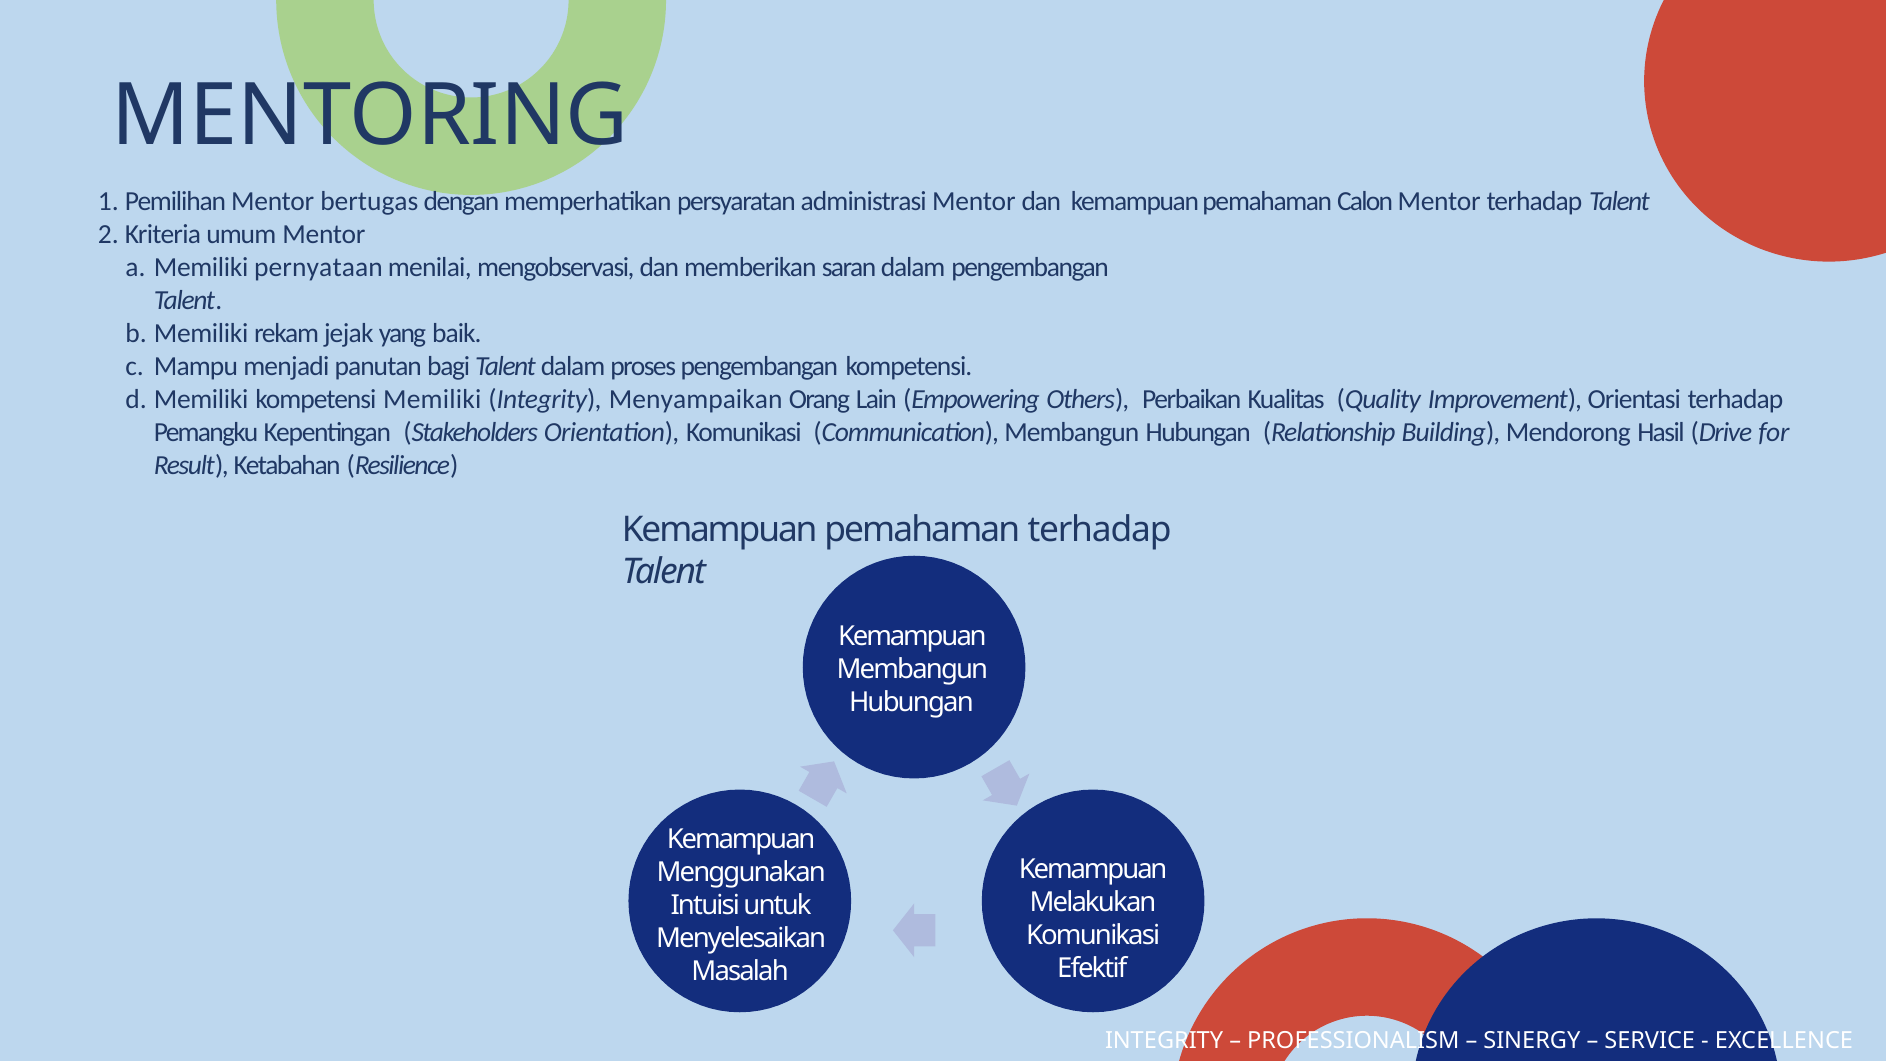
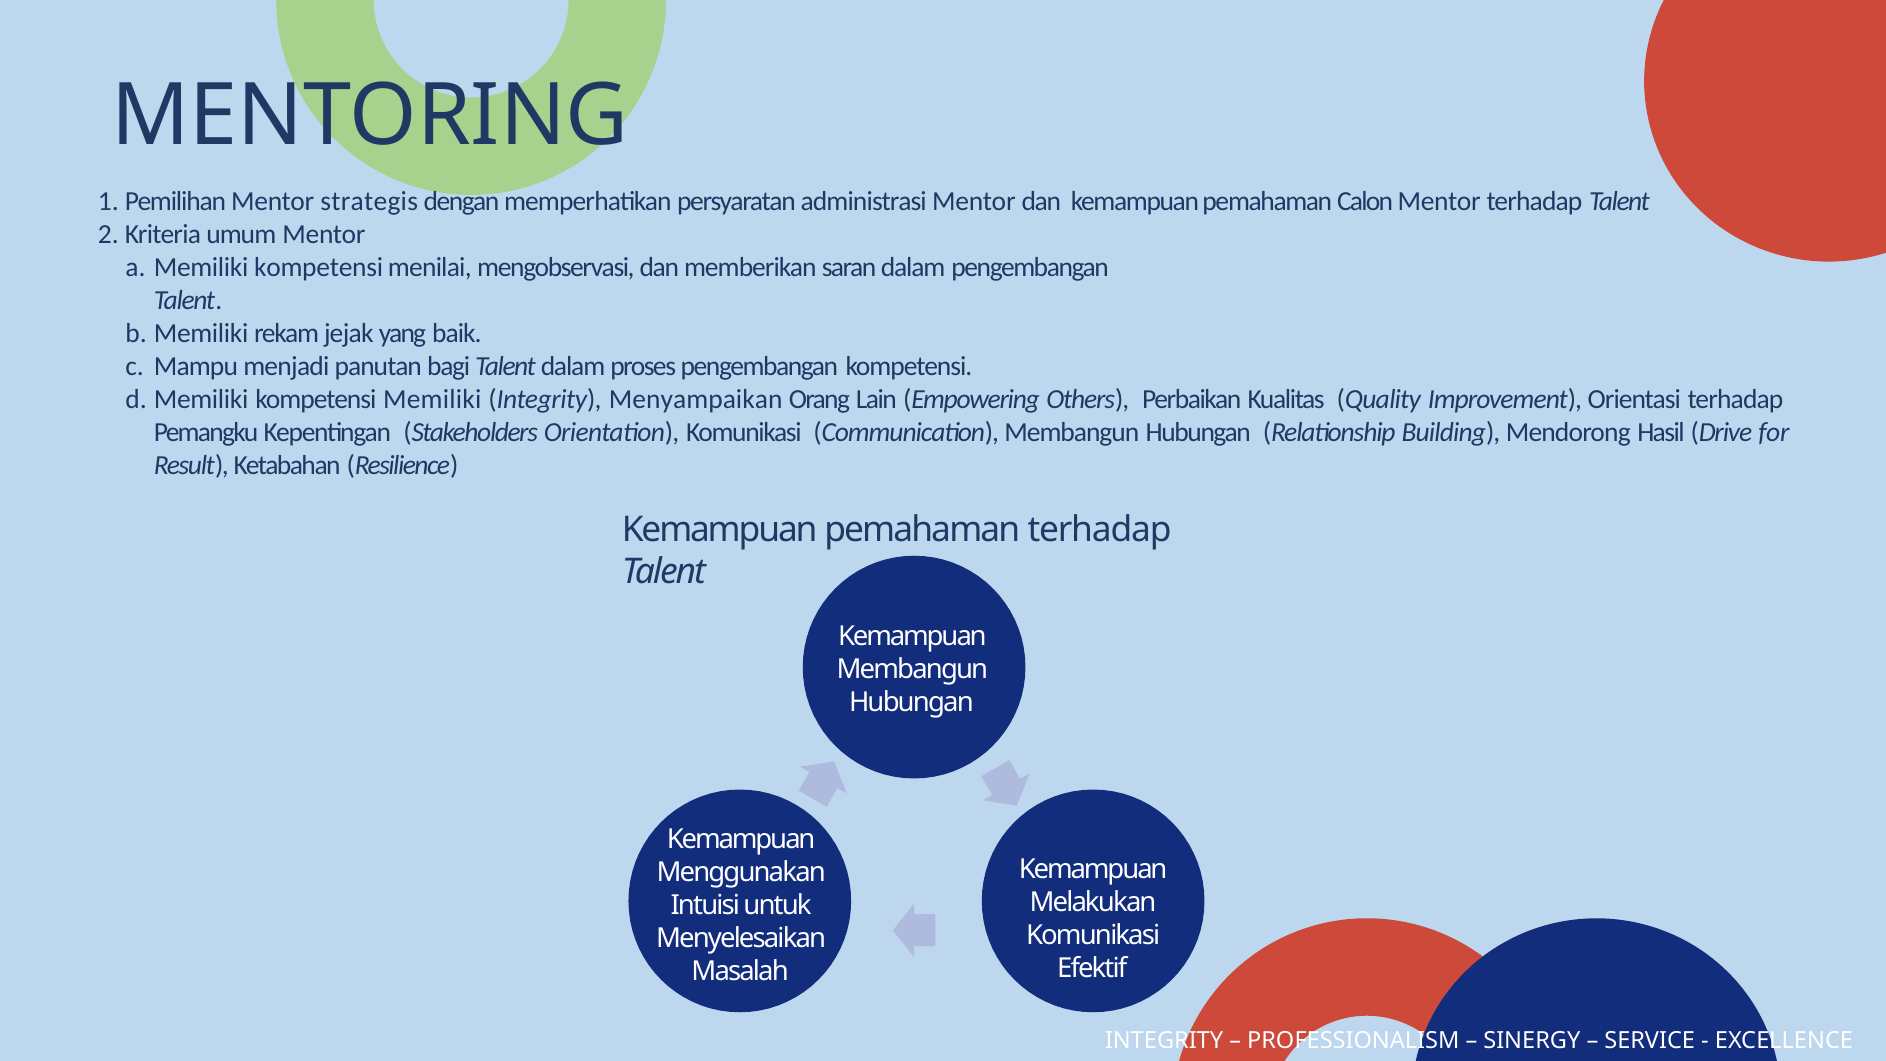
bertugas: bertugas -> strategis
pernyataan at (318, 267): pernyataan -> kompetensi
